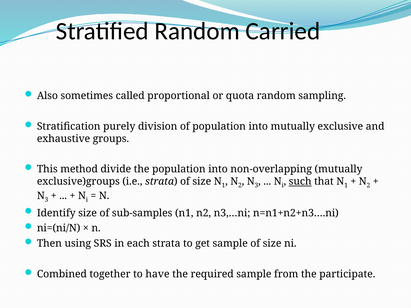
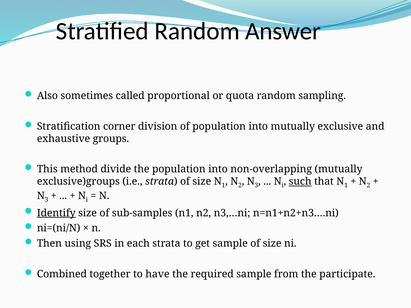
Carried: Carried -> Answer
purely: purely -> corner
Identify underline: none -> present
